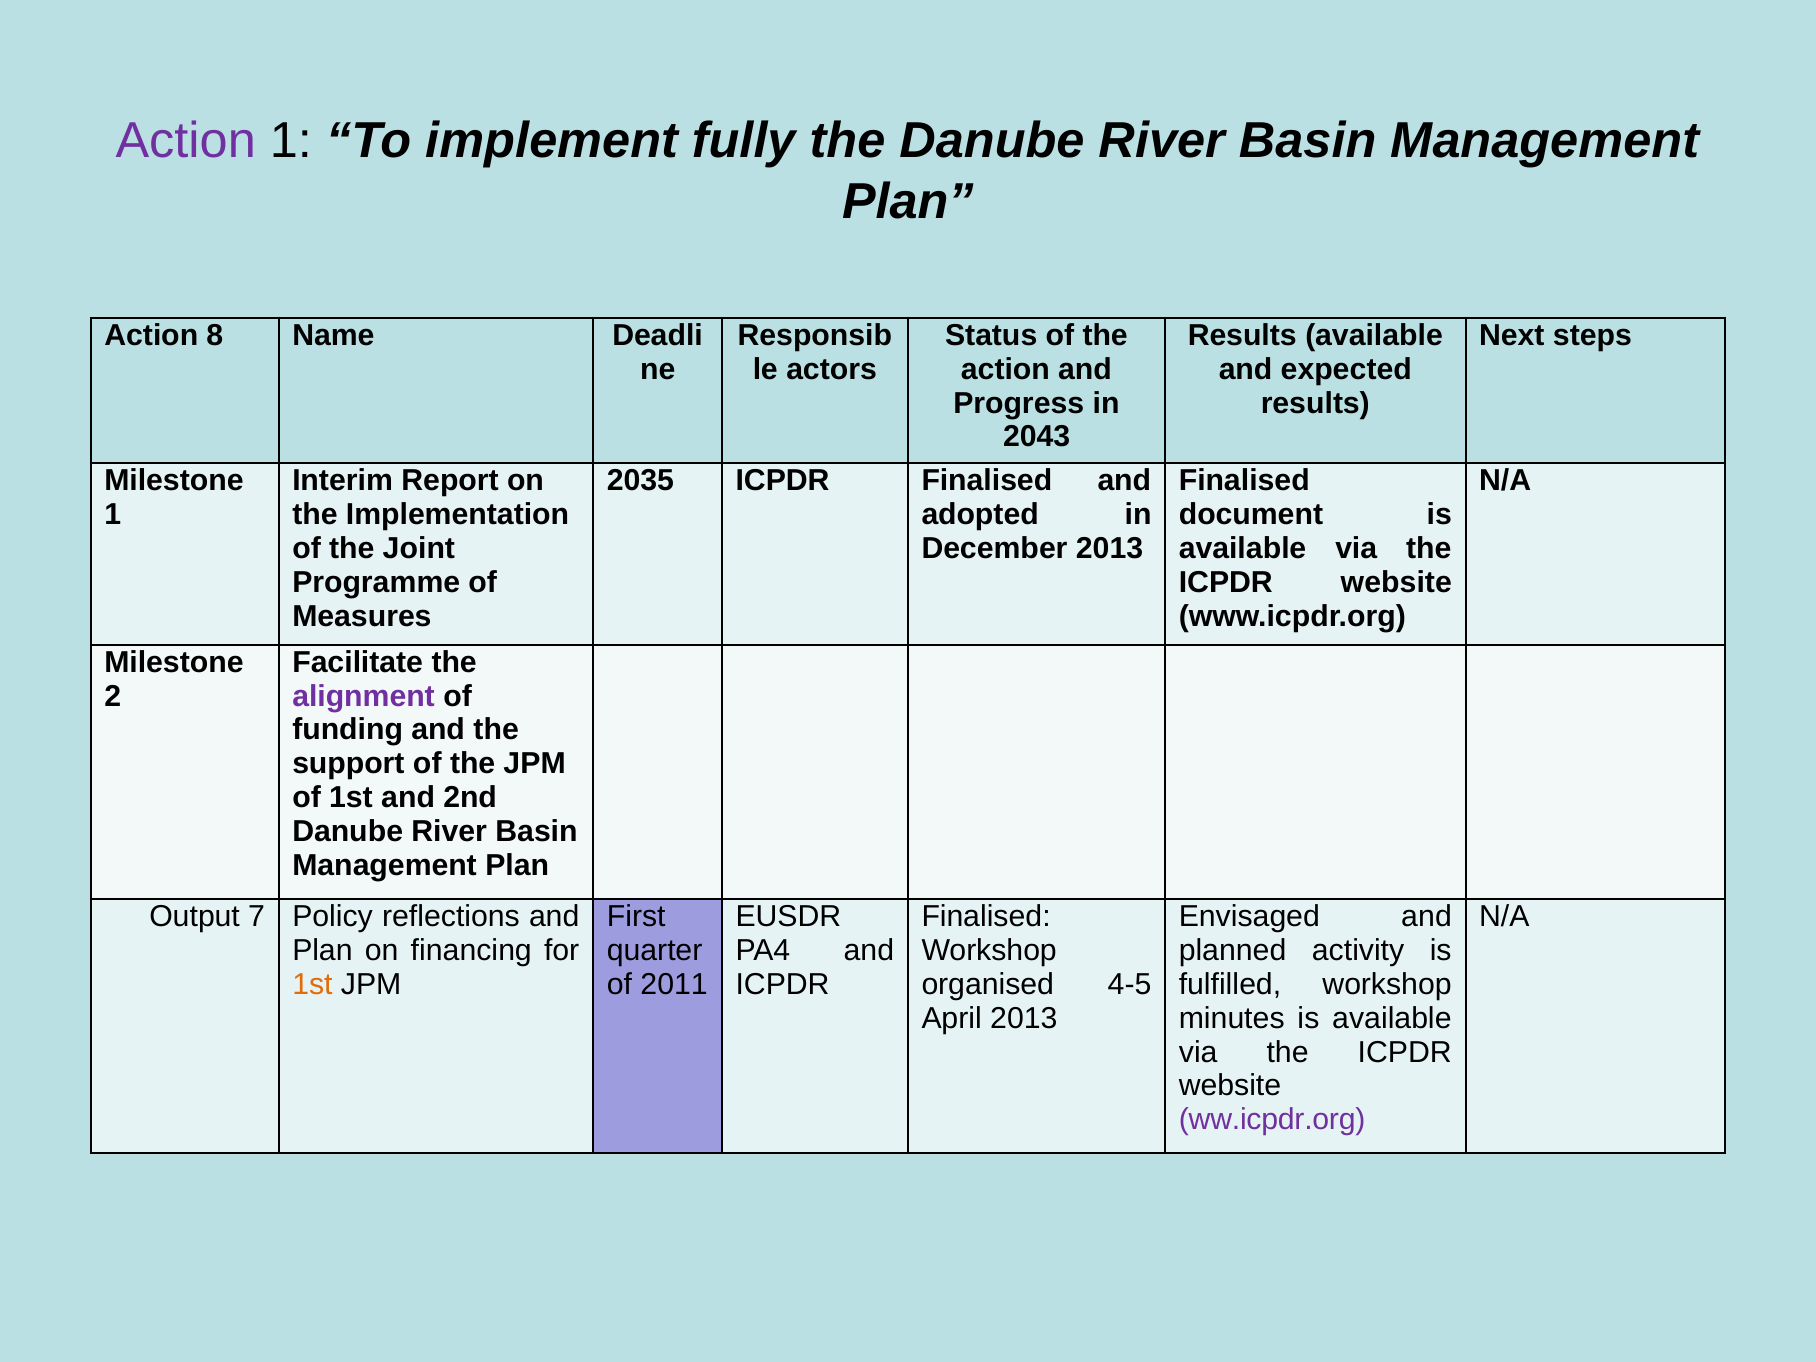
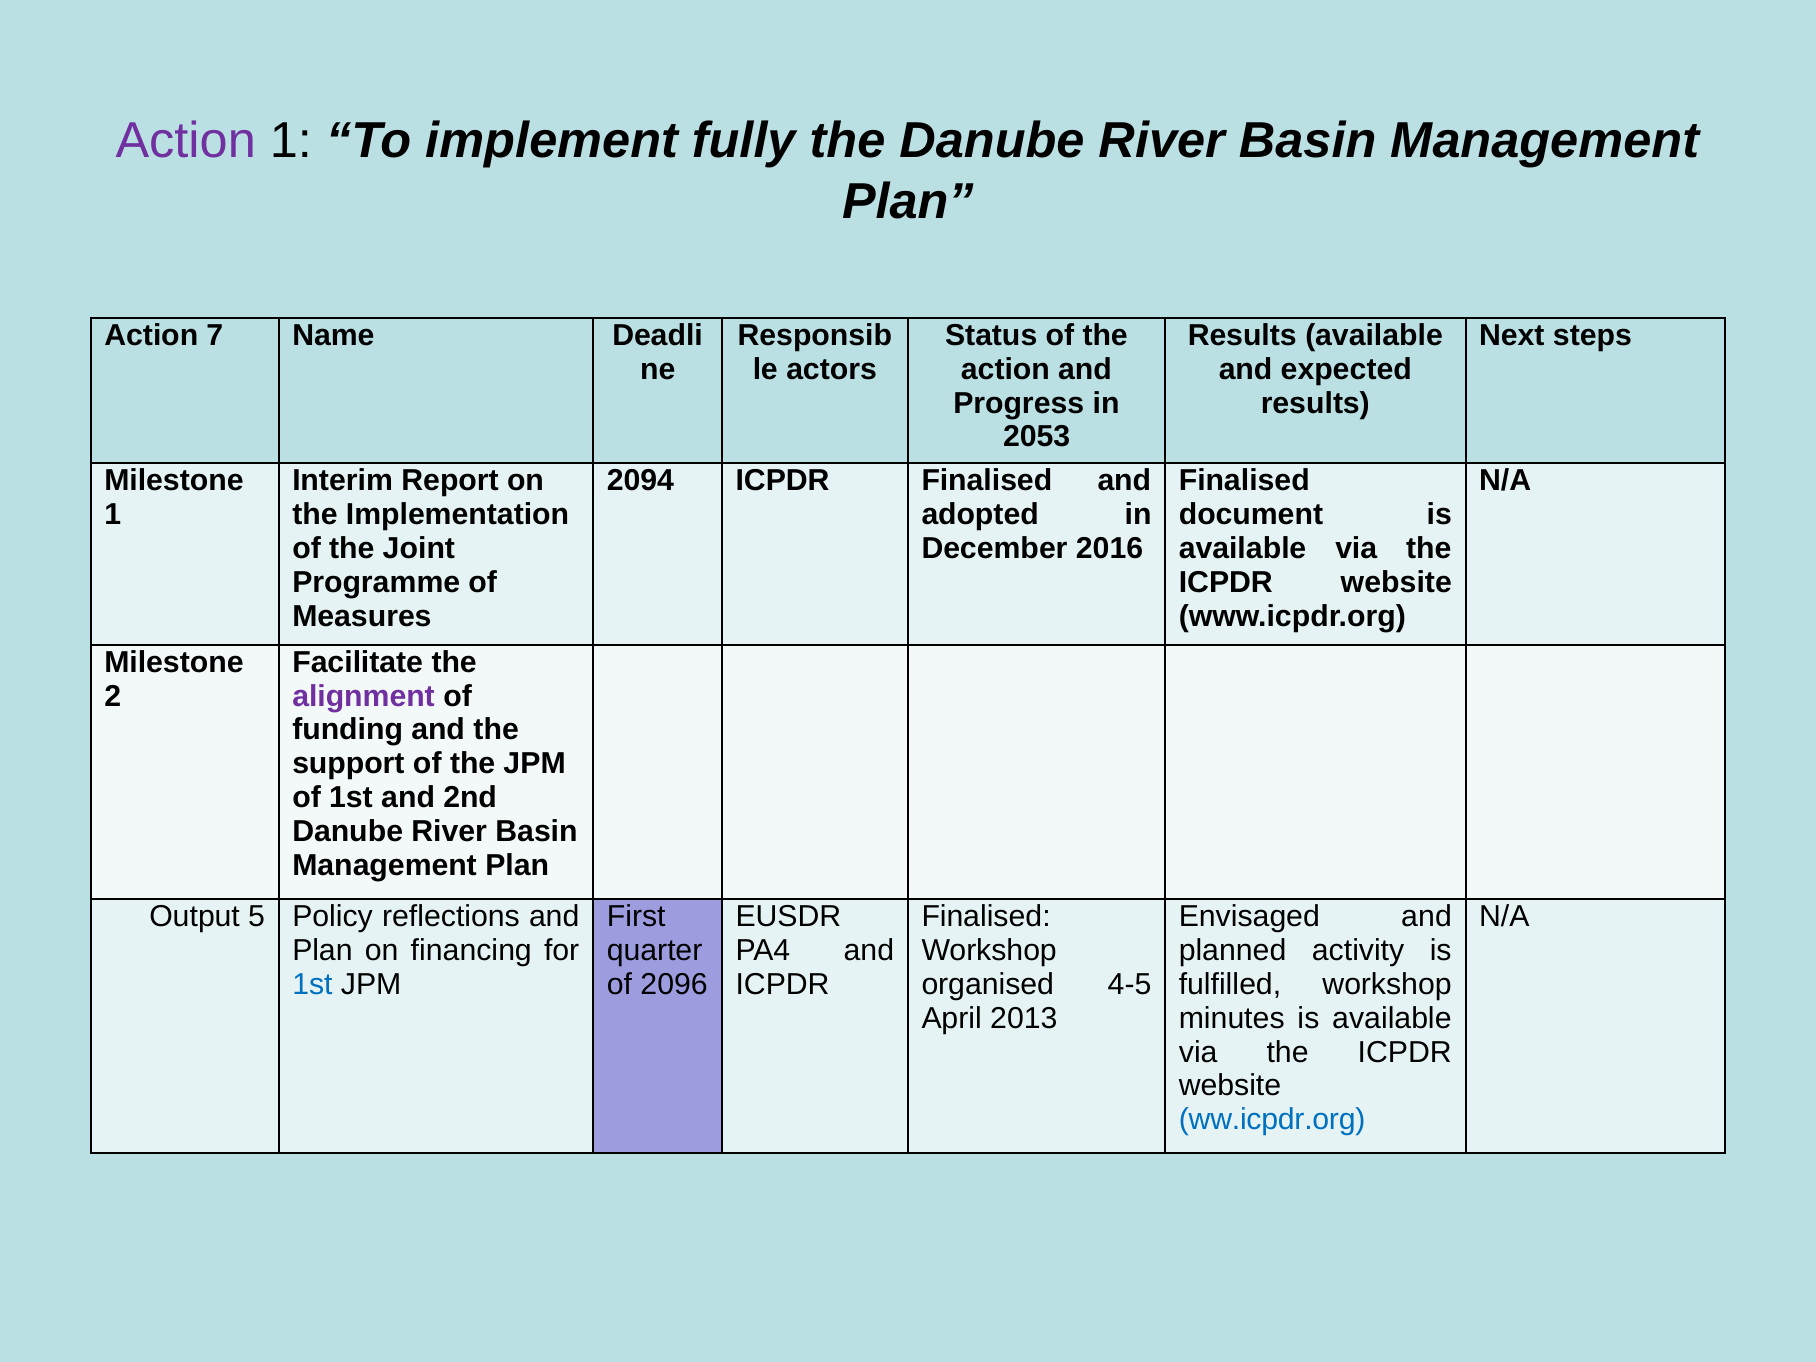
8: 8 -> 7
2043: 2043 -> 2053
2035: 2035 -> 2094
December 2013: 2013 -> 2016
7: 7 -> 5
1st at (312, 984) colour: orange -> blue
2011: 2011 -> 2096
ww.icpdr.org colour: purple -> blue
